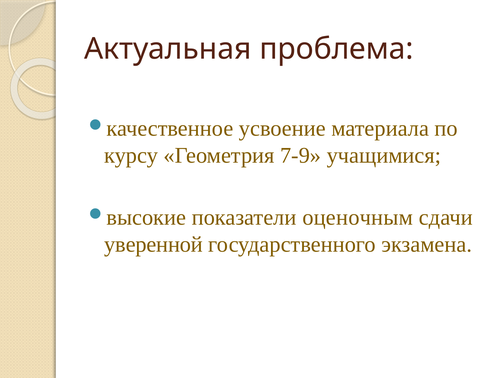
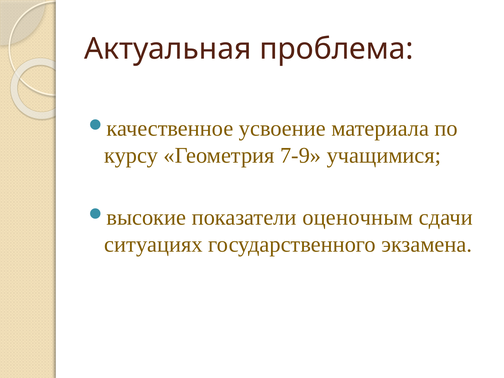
уверенной: уверенной -> ситуациях
